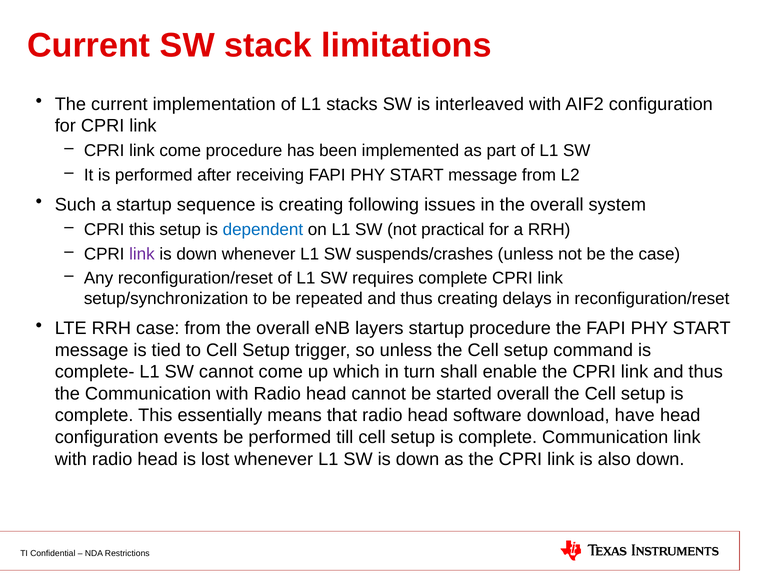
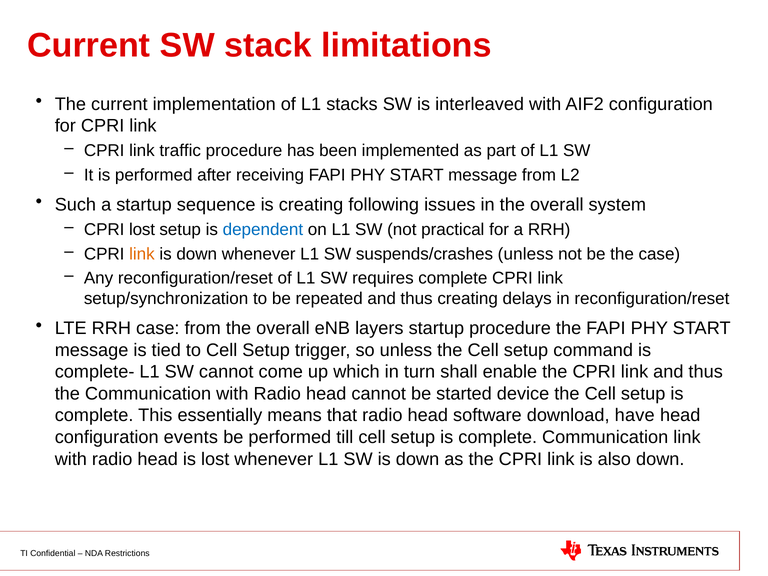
link come: come -> traffic
CPRI this: this -> lost
link at (142, 254) colour: purple -> orange
started overall: overall -> device
